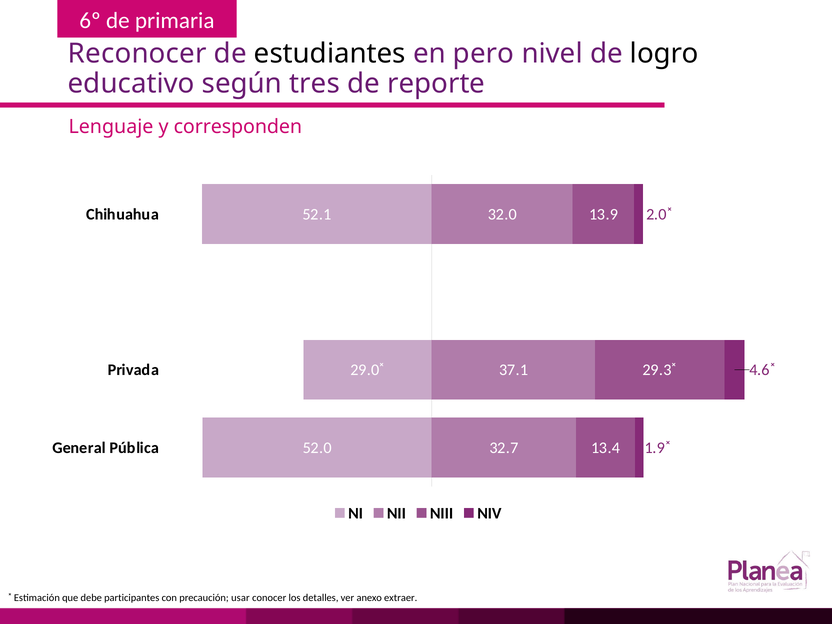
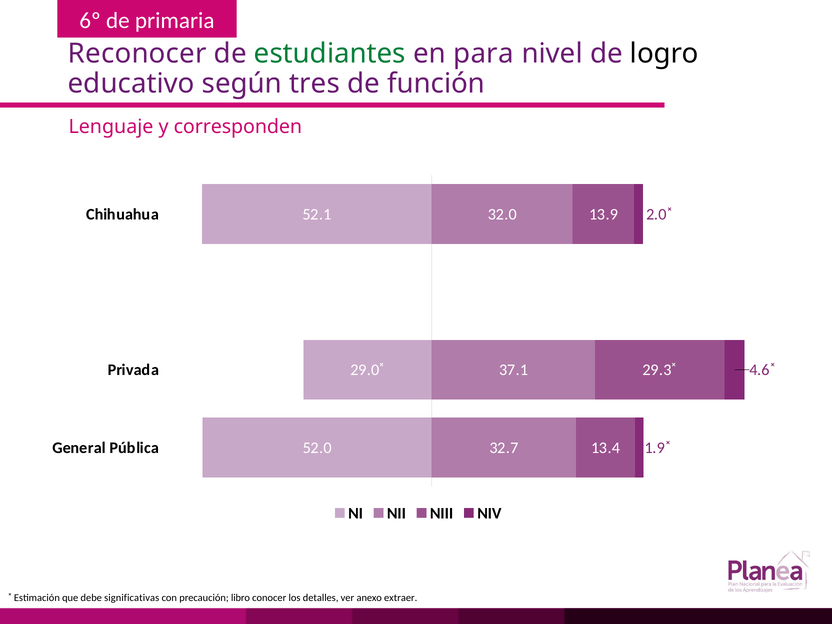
estudiantes colour: black -> green
pero: pero -> para
reporte: reporte -> función
participantes: participantes -> significativas
usar: usar -> libro
